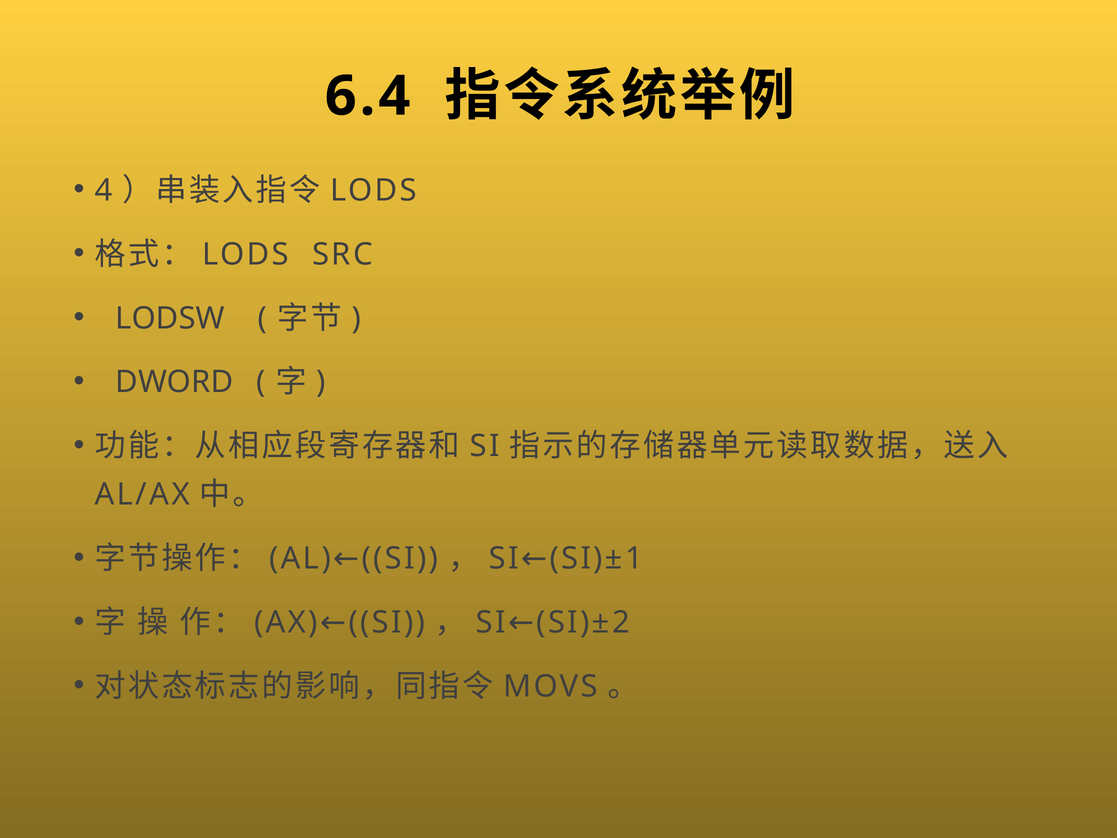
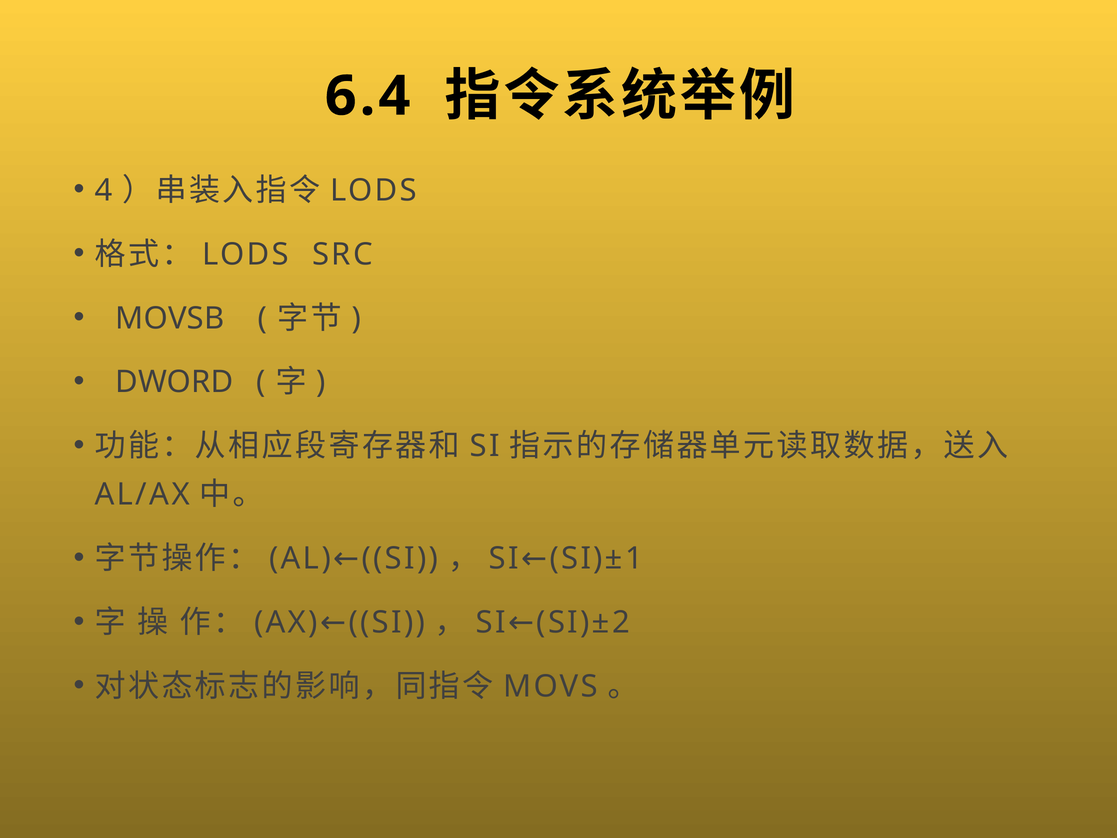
LODSW: LODSW -> MOVSB
